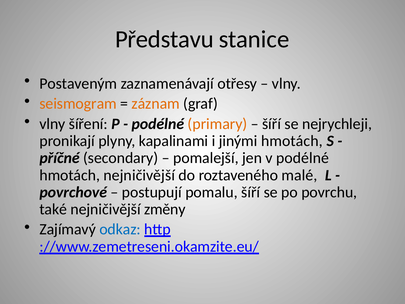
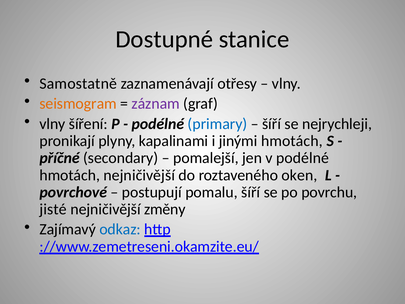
Představu: Představu -> Dostupné
Postaveným: Postaveným -> Samostatně
záznam colour: orange -> purple
primary colour: orange -> blue
malé: malé -> oken
také: také -> jisté
